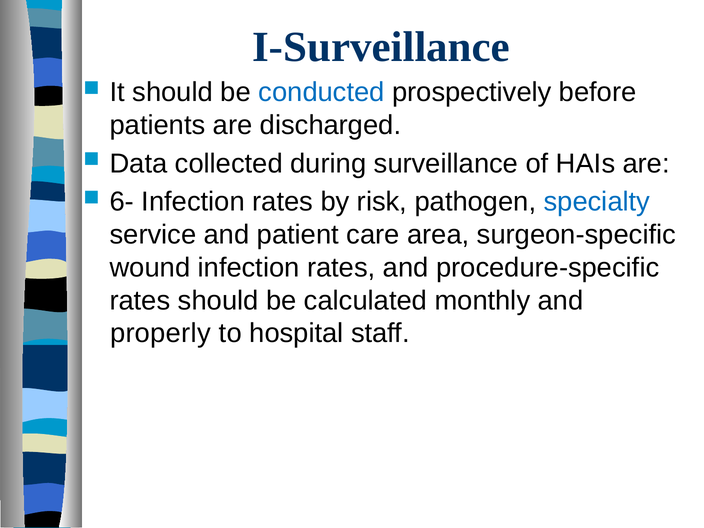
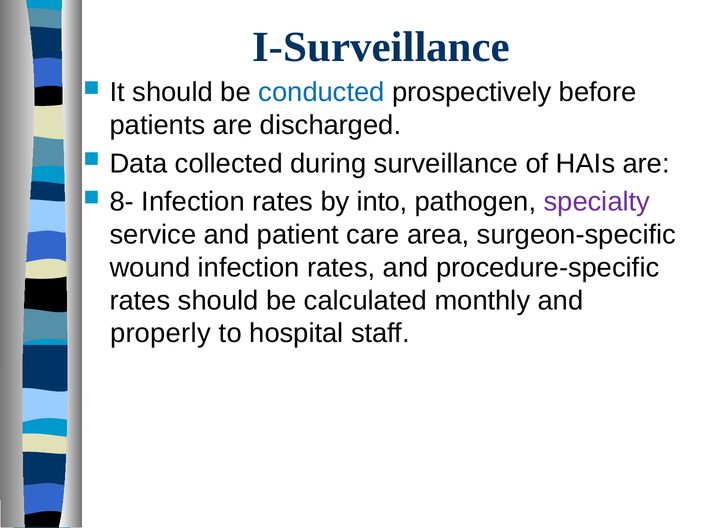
6-: 6- -> 8-
risk: risk -> into
specialty colour: blue -> purple
